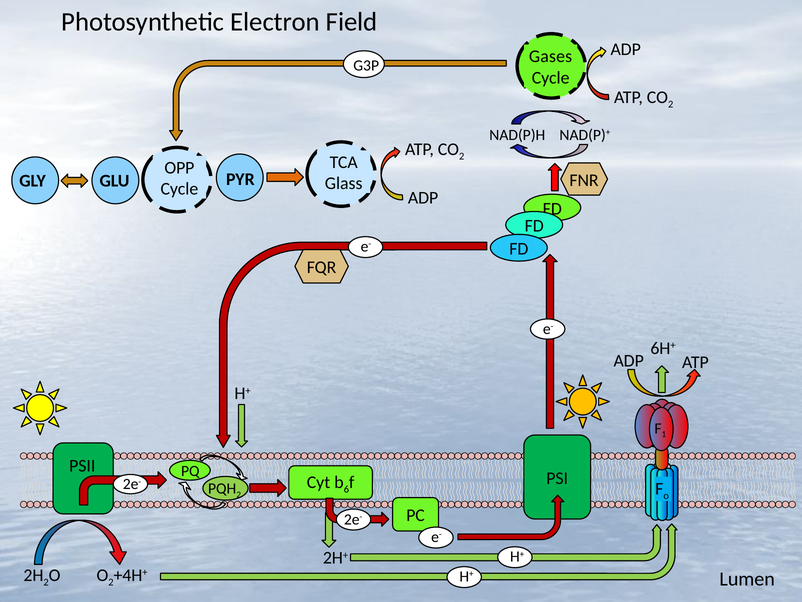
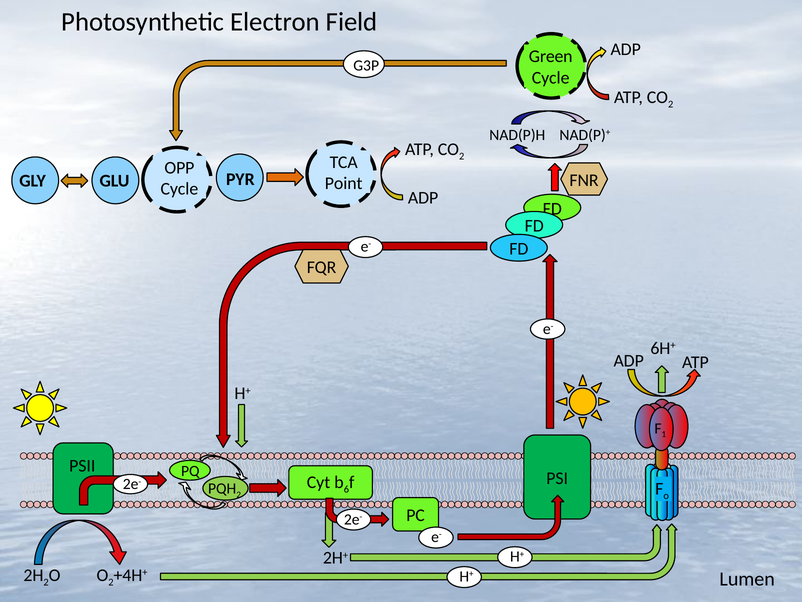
Gases: Gases -> Green
Glass: Glass -> Point
